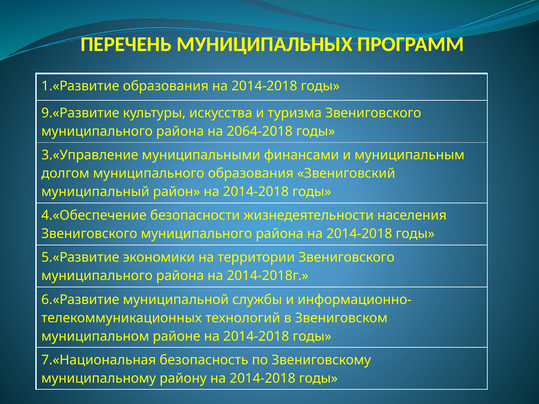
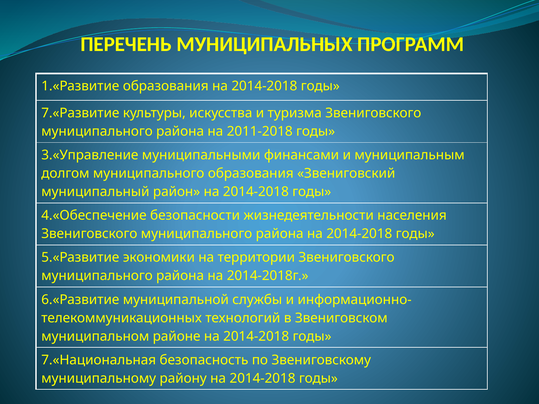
9.«Развитие: 9.«Развитие -> 7.«Развитие
2064-2018: 2064-2018 -> 2011-2018
